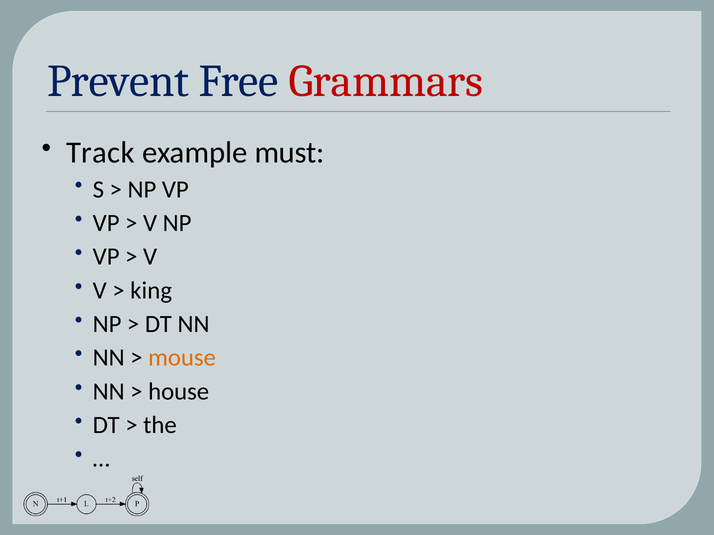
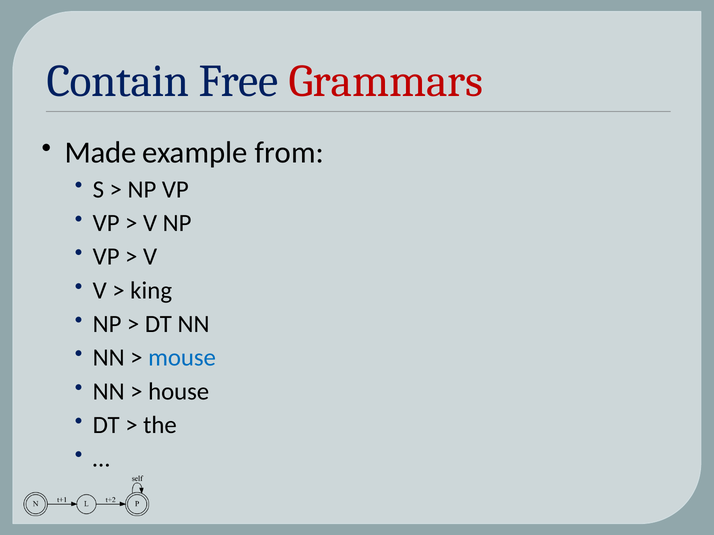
Prevent: Prevent -> Contain
Track: Track -> Made
must: must -> from
mouse colour: orange -> blue
